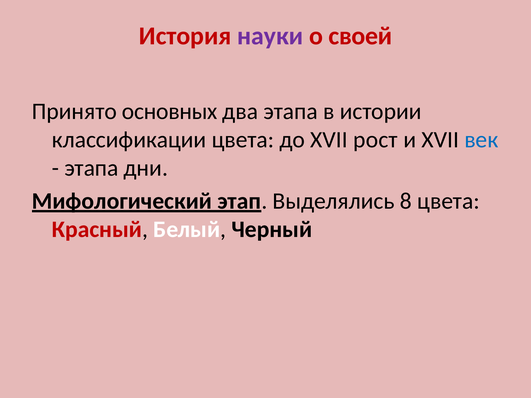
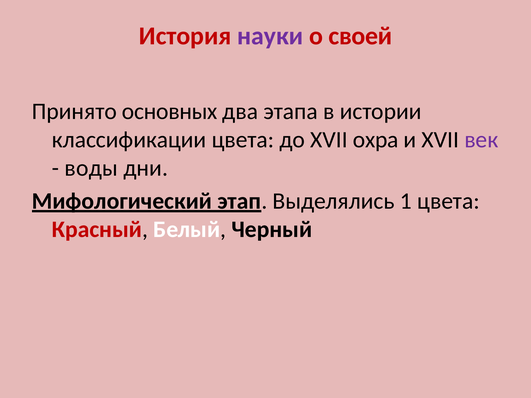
рост: рост -> охра
век colour: blue -> purple
этапа at (91, 168): этапа -> воды
8: 8 -> 1
